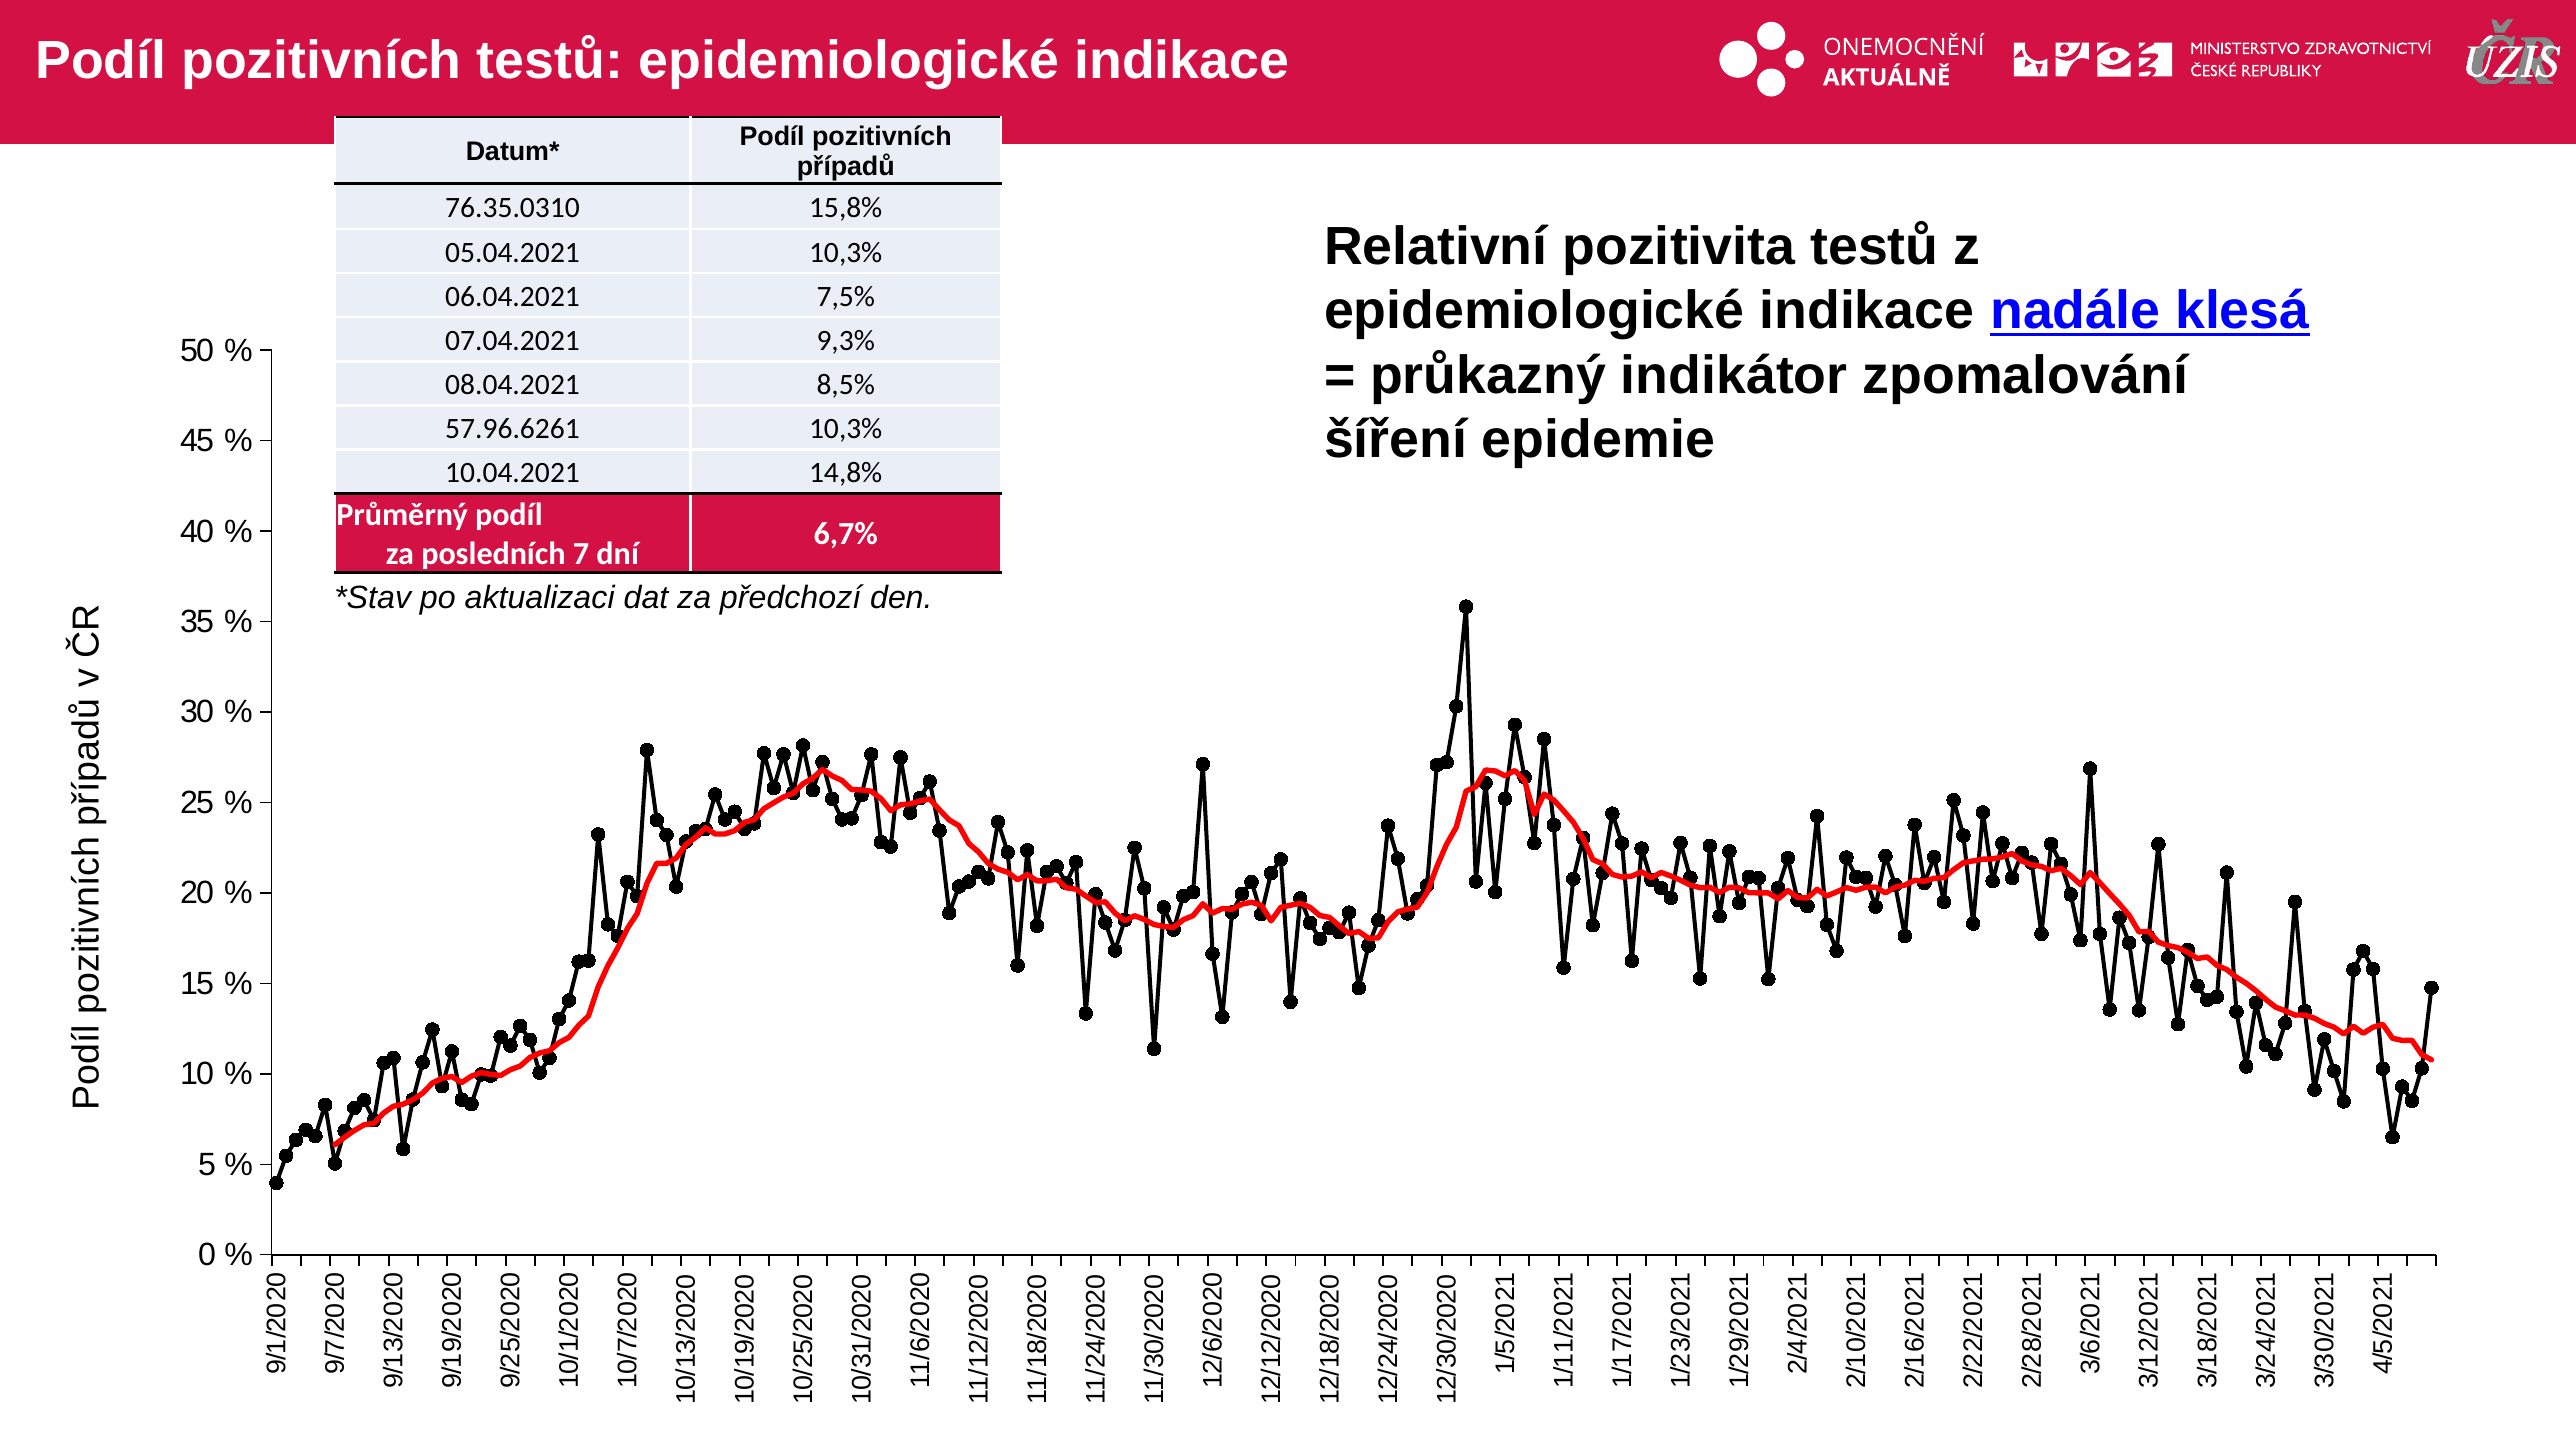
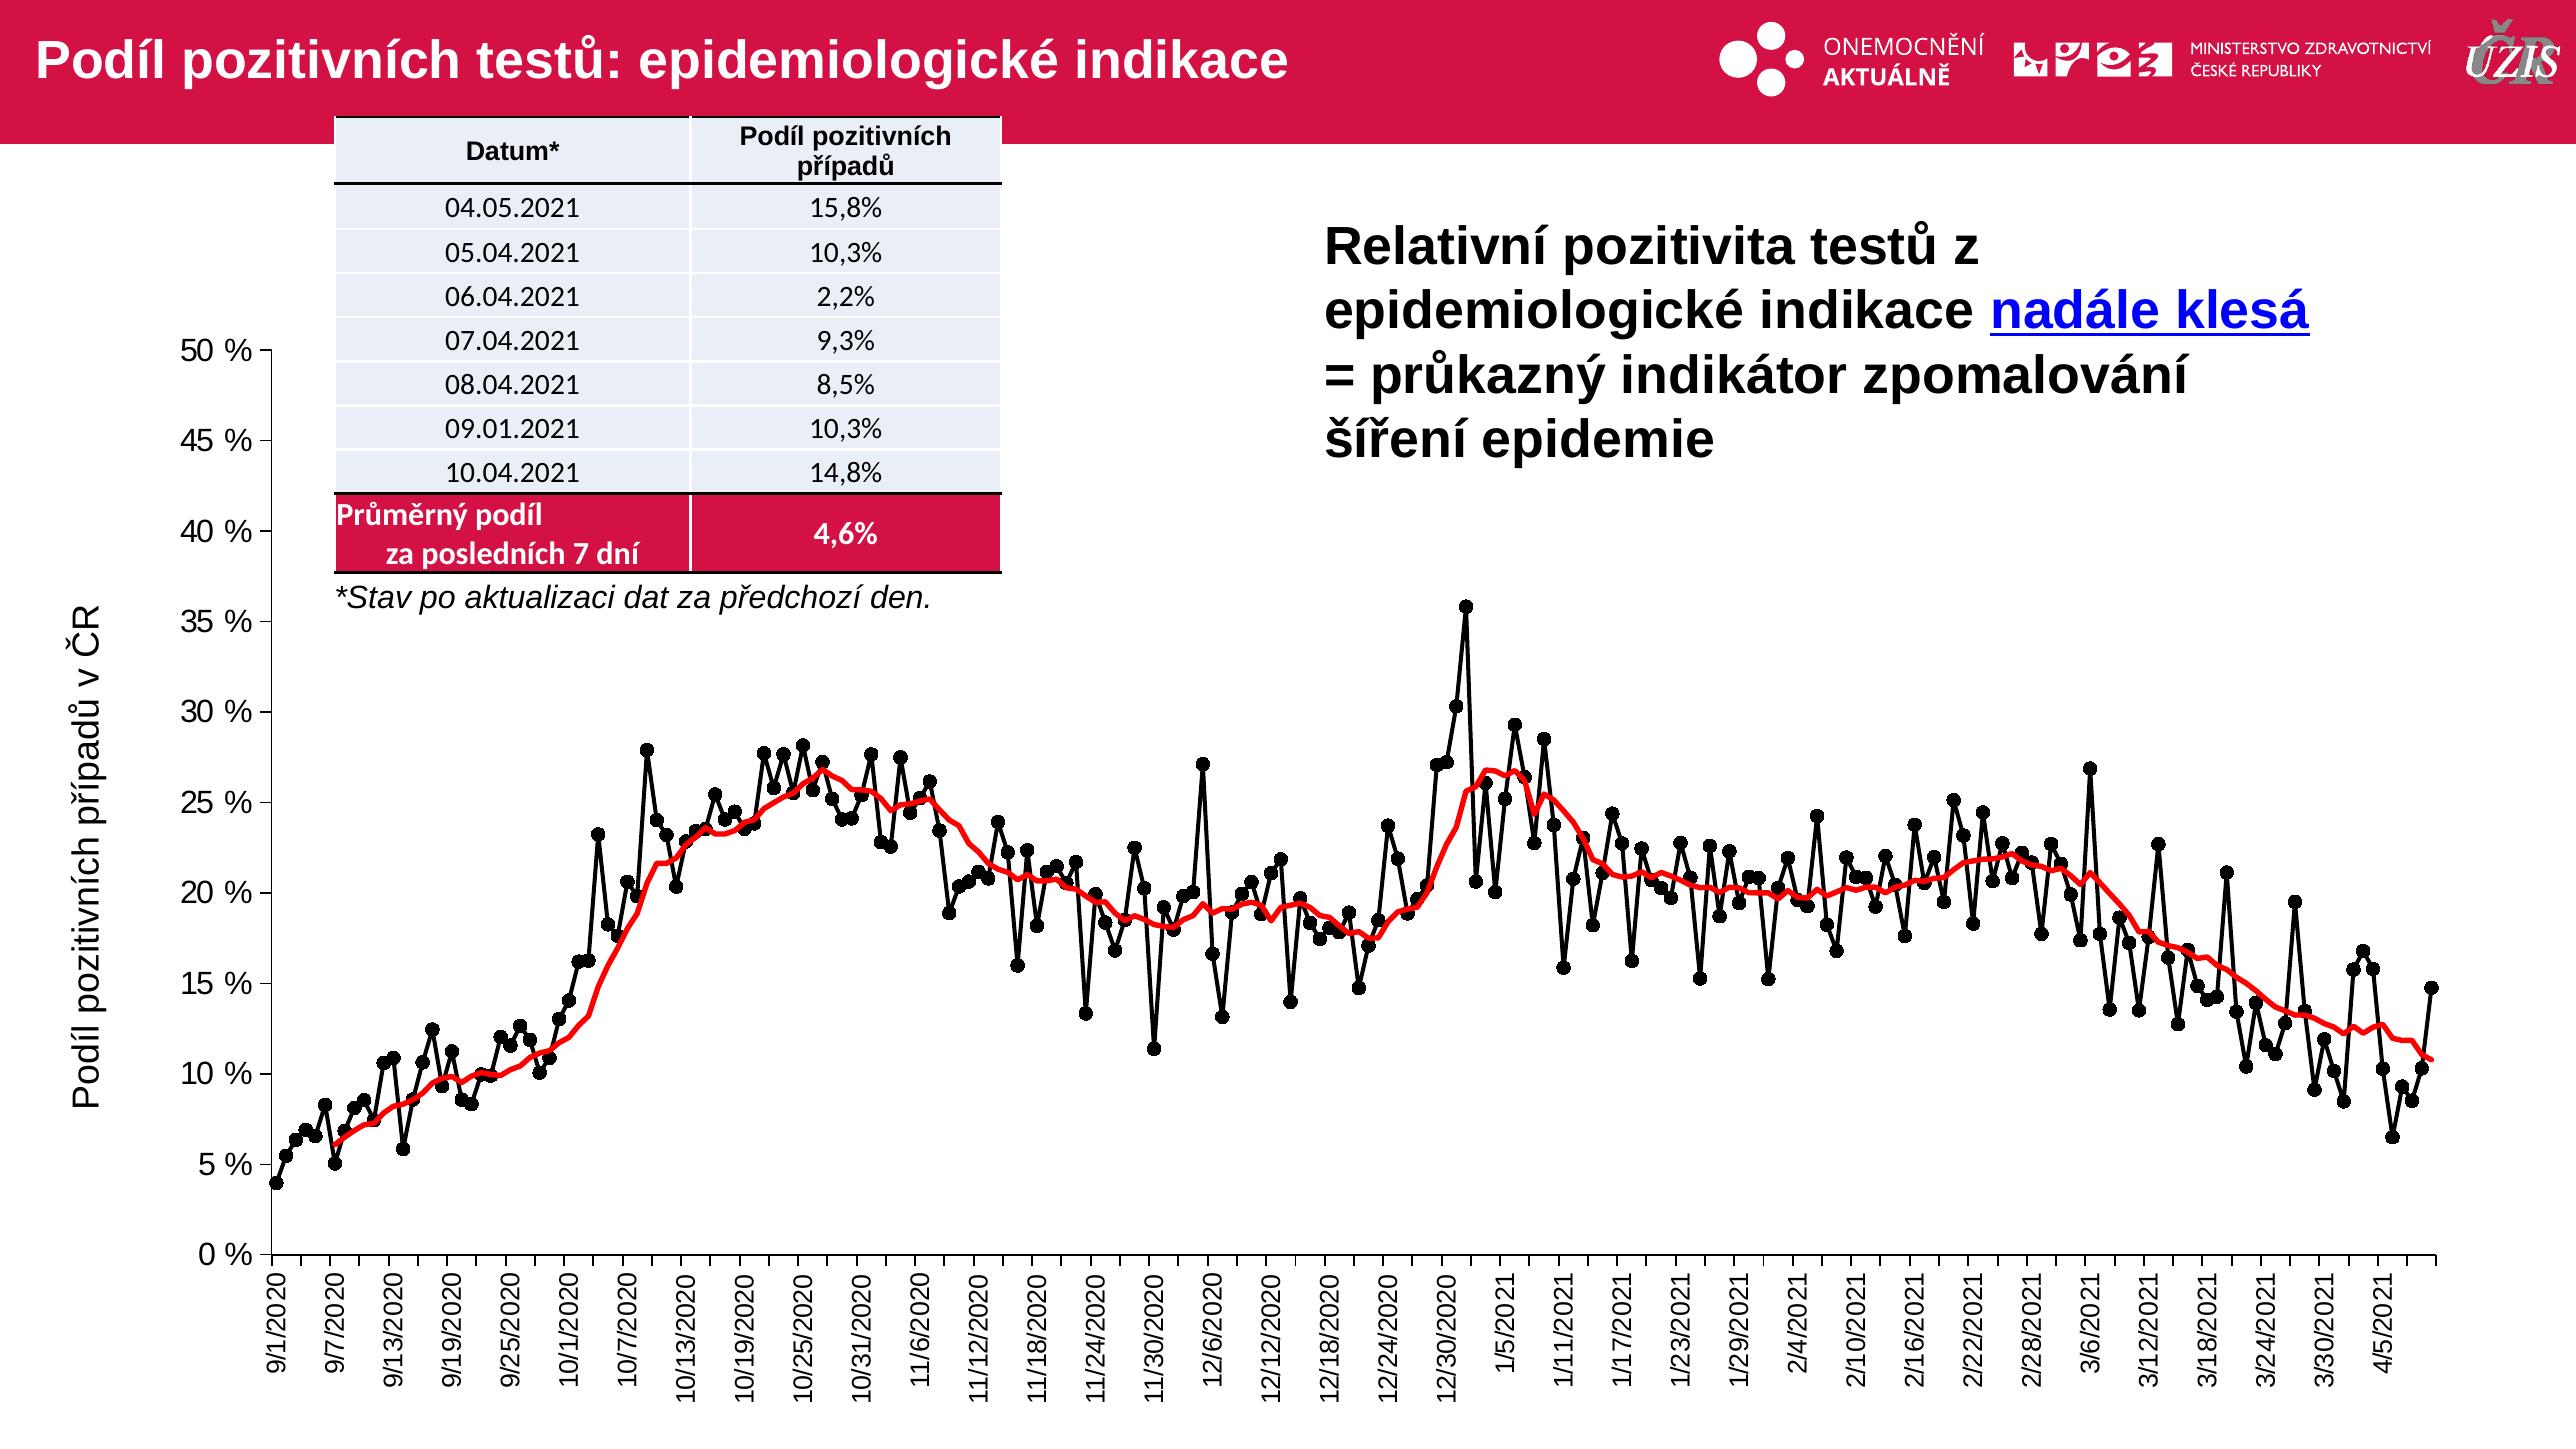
76.35.0310: 76.35.0310 -> 04.05.2021
7,5%: 7,5% -> 2,2%
57.96.6261: 57.96.6261 -> 09.01.2021
6,7%: 6,7% -> 4,6%
